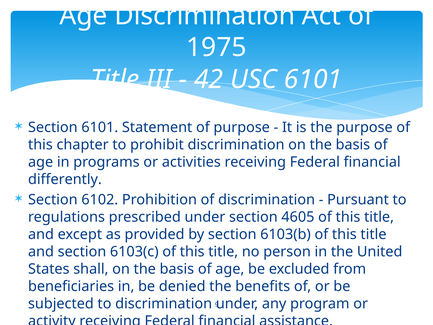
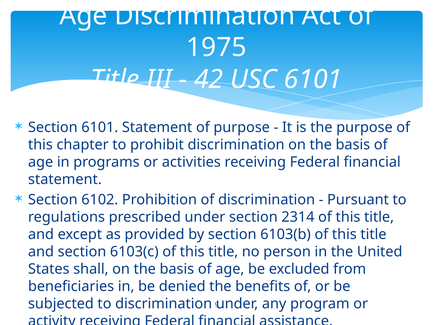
differently at (65, 179): differently -> statement
4605: 4605 -> 2314
